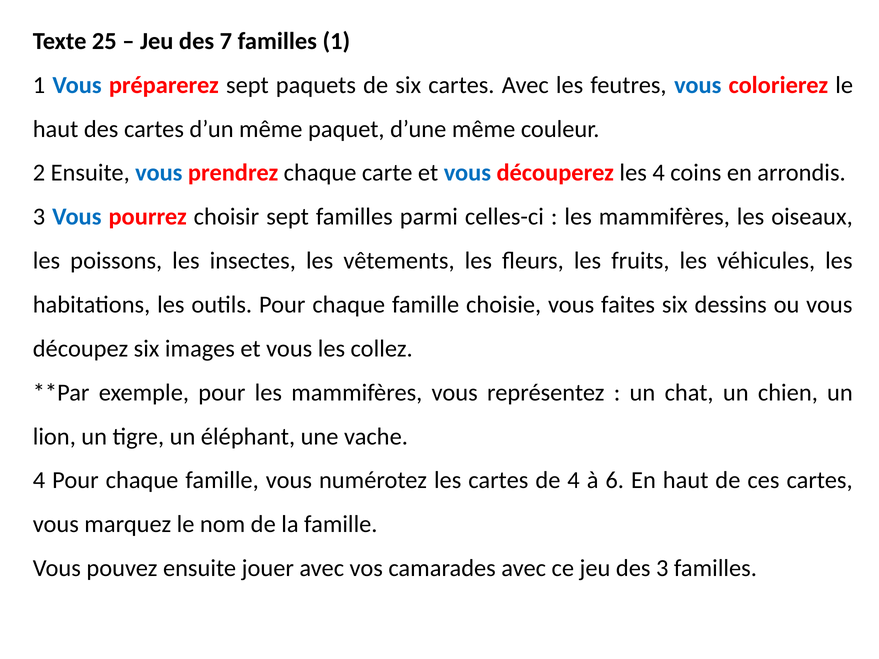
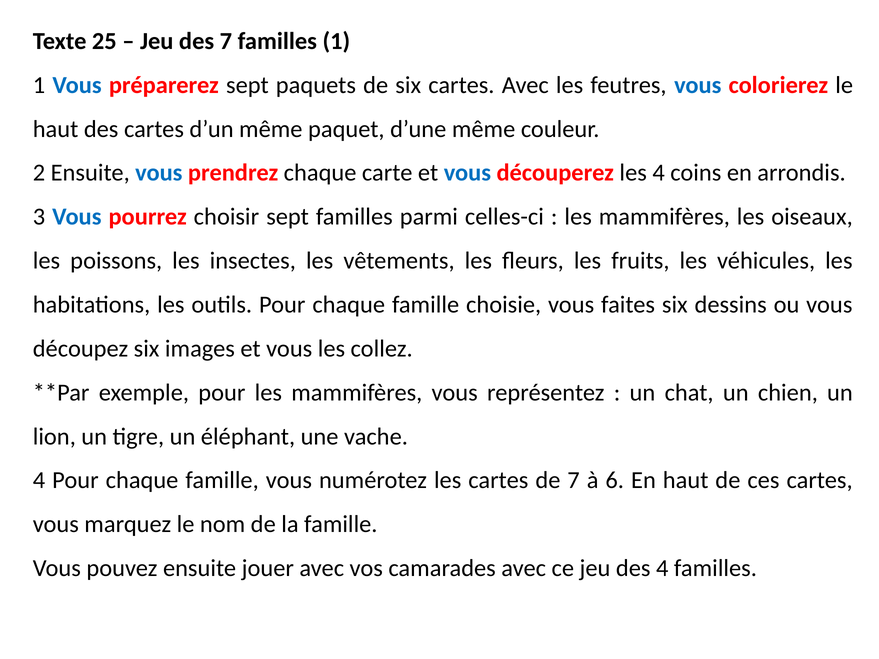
de 4: 4 -> 7
des 3: 3 -> 4
